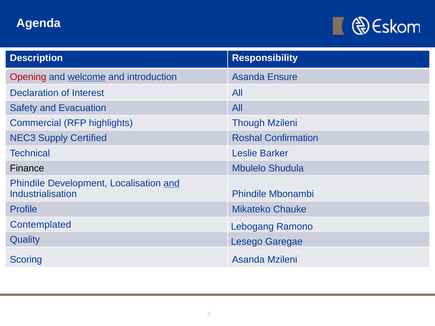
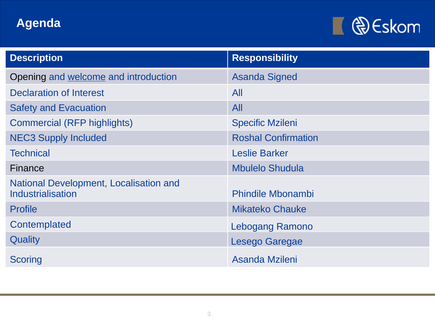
Opening colour: red -> black
Ensure: Ensure -> Signed
Though: Though -> Specific
Certified: Certified -> Included
Phindile at (28, 183): Phindile -> National
and at (172, 183) underline: present -> none
